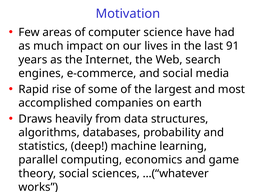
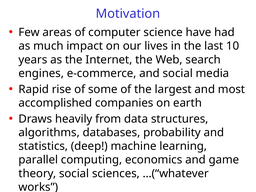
91: 91 -> 10
